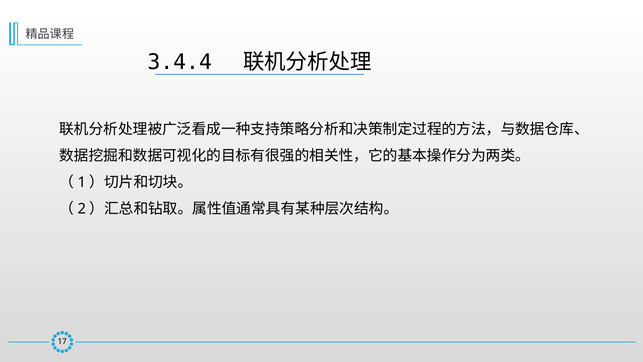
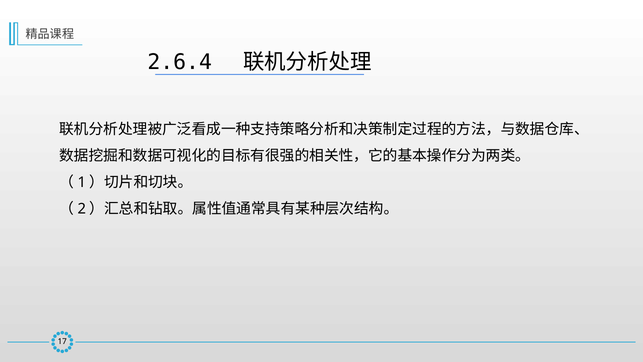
3.4.4: 3.4.4 -> 2.6.4
